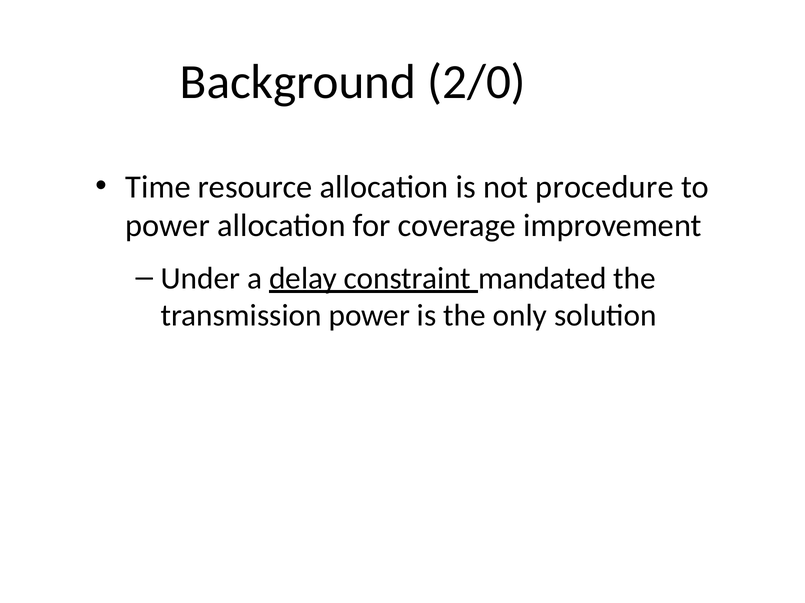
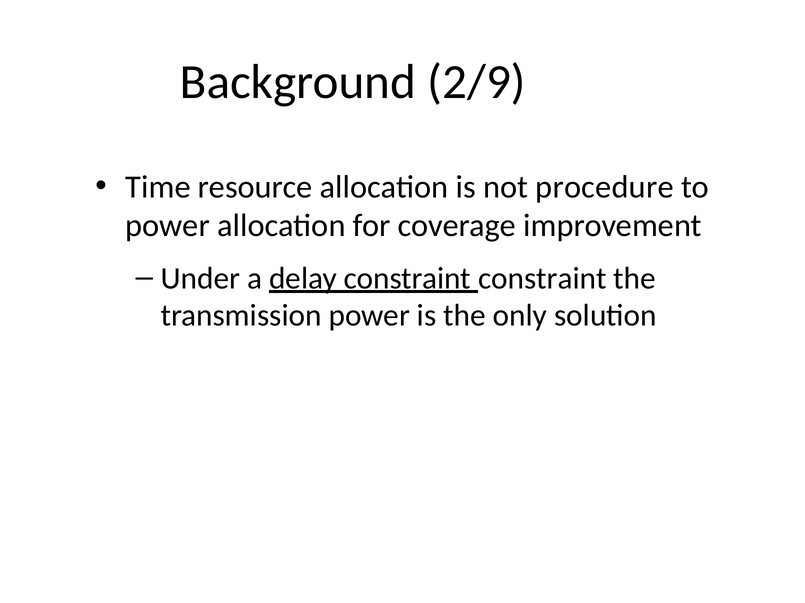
2/0: 2/0 -> 2/9
constraint mandated: mandated -> constraint
